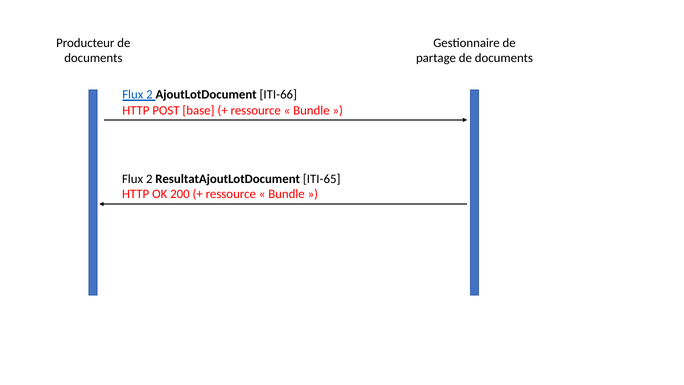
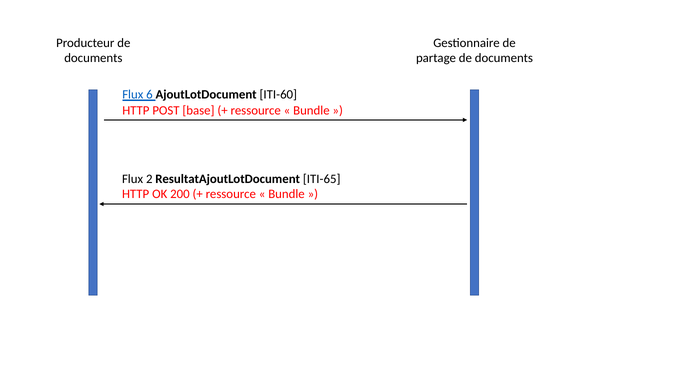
2 at (149, 95): 2 -> 6
ITI-66: ITI-66 -> ITI-60
